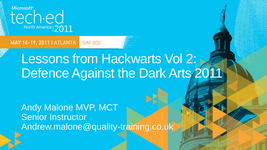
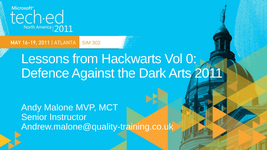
2: 2 -> 0
